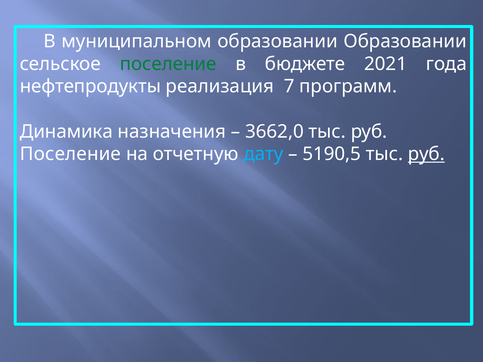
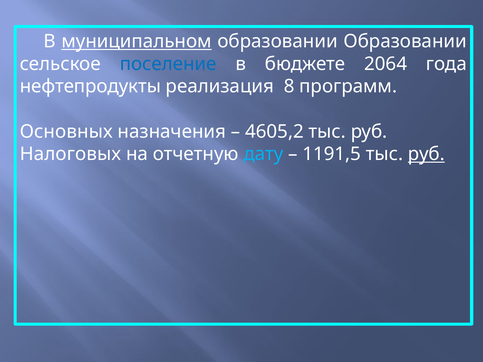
муниципальном underline: none -> present
поселение at (168, 64) colour: green -> blue
2021: 2021 -> 2064
7: 7 -> 8
Динамика: Динамика -> Основных
3662,0: 3662,0 -> 4605,2
Поселение at (70, 154): Поселение -> Налоговых
5190,5: 5190,5 -> 1191,5
